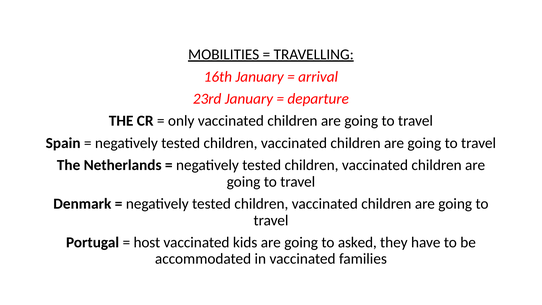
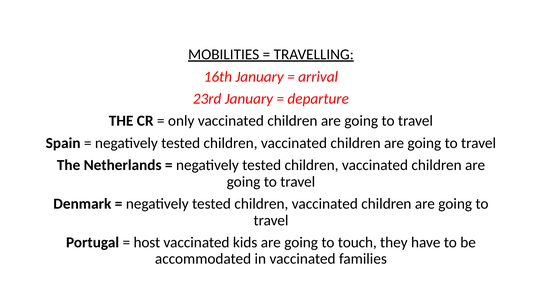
asked: asked -> touch
